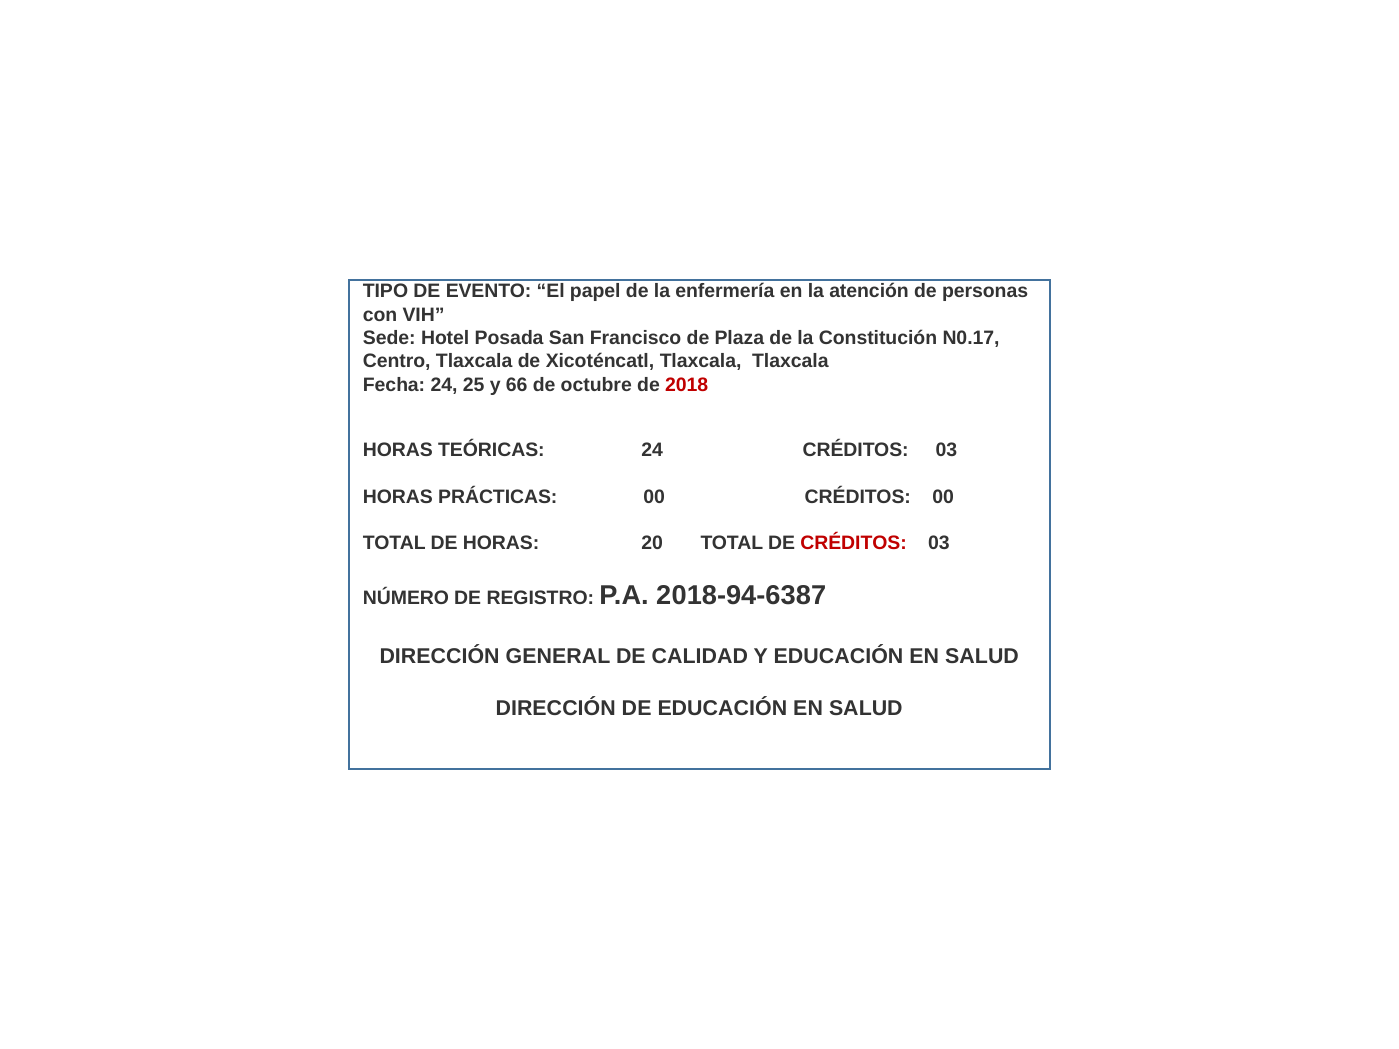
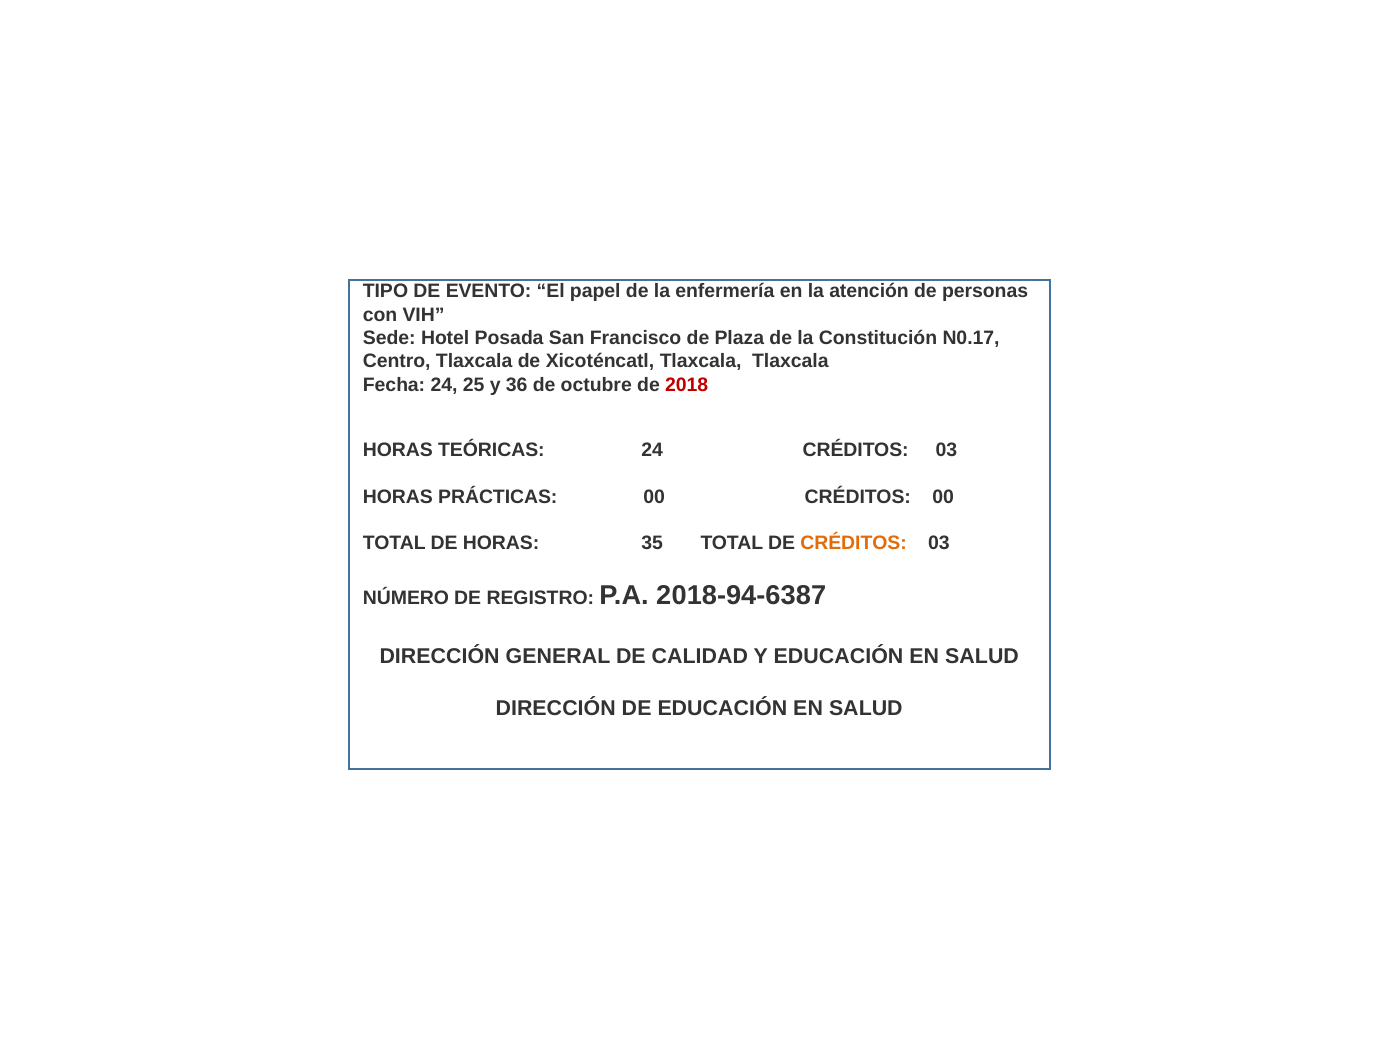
66: 66 -> 36
20: 20 -> 35
CRÉDITOS at (854, 543) colour: red -> orange
